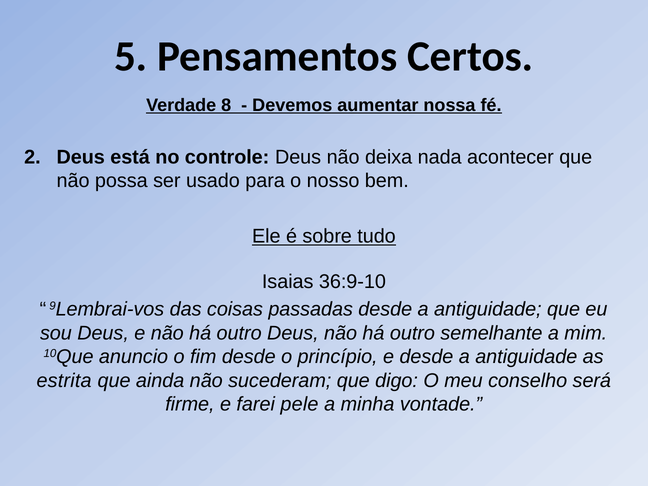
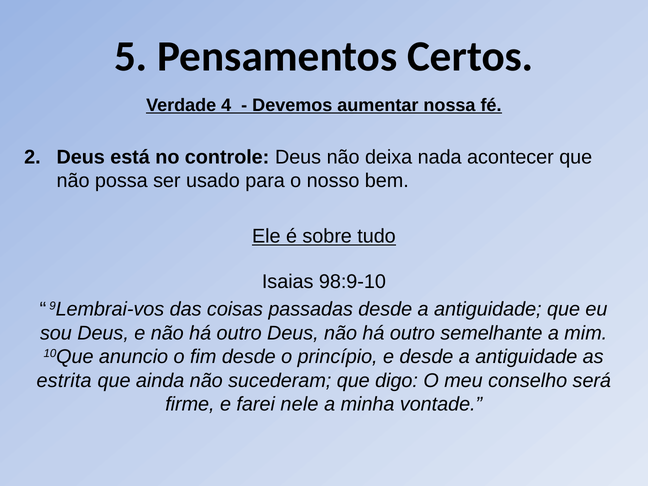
8: 8 -> 4
36:9-10: 36:9-10 -> 98:9-10
pele: pele -> nele
